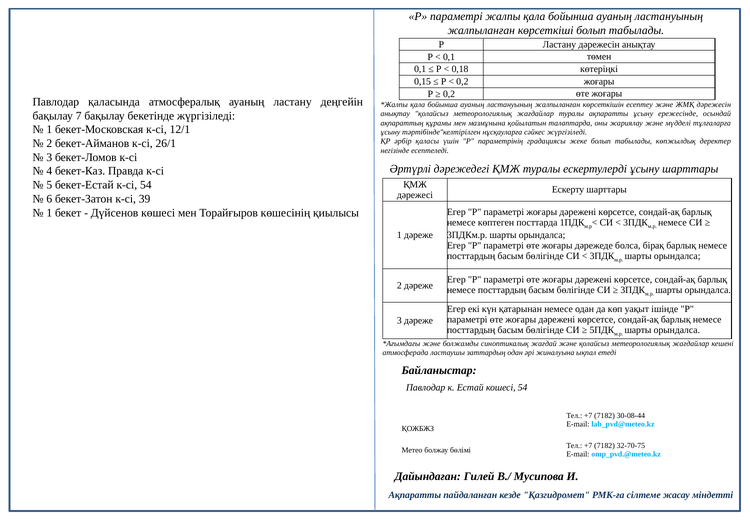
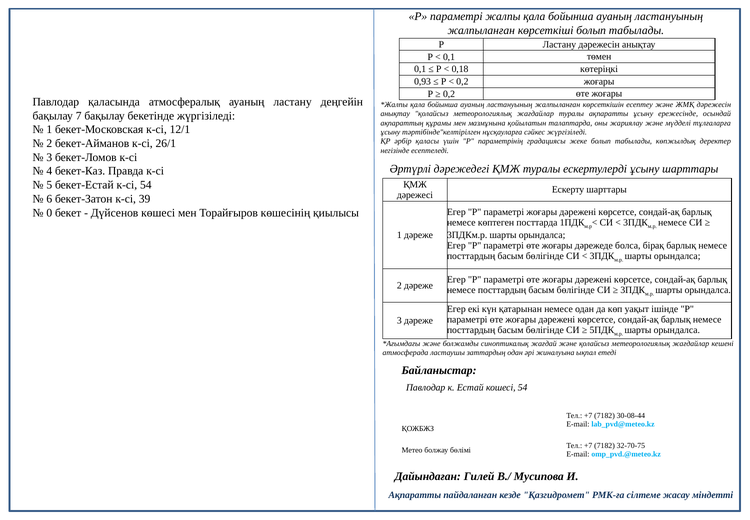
0,15: 0,15 -> 0,93
1 at (49, 212): 1 -> 0
